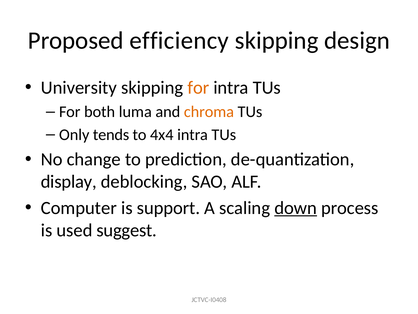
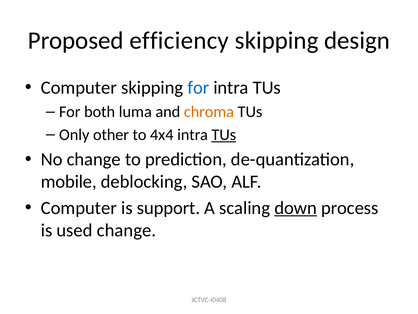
University at (79, 88): University -> Computer
for at (198, 88) colour: orange -> blue
tends: tends -> other
TUs at (224, 134) underline: none -> present
display: display -> mobile
used suggest: suggest -> change
